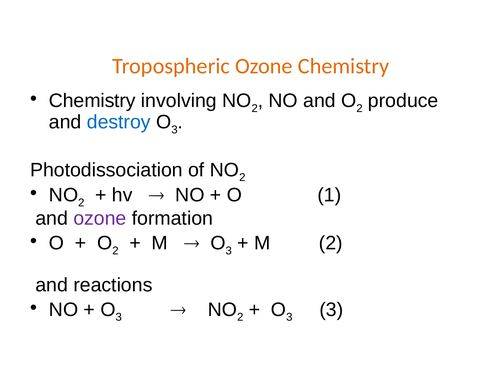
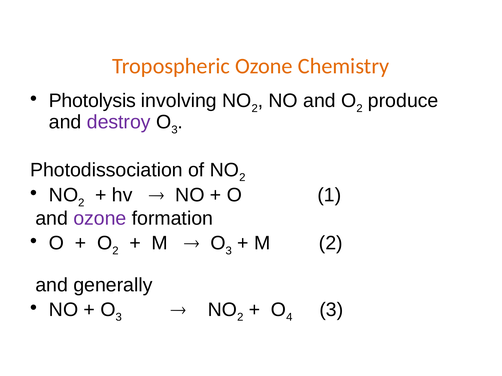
Chemistry at (92, 101): Chemistry -> Photolysis
destroy colour: blue -> purple
reactions: reactions -> generally
3 at (289, 318): 3 -> 4
